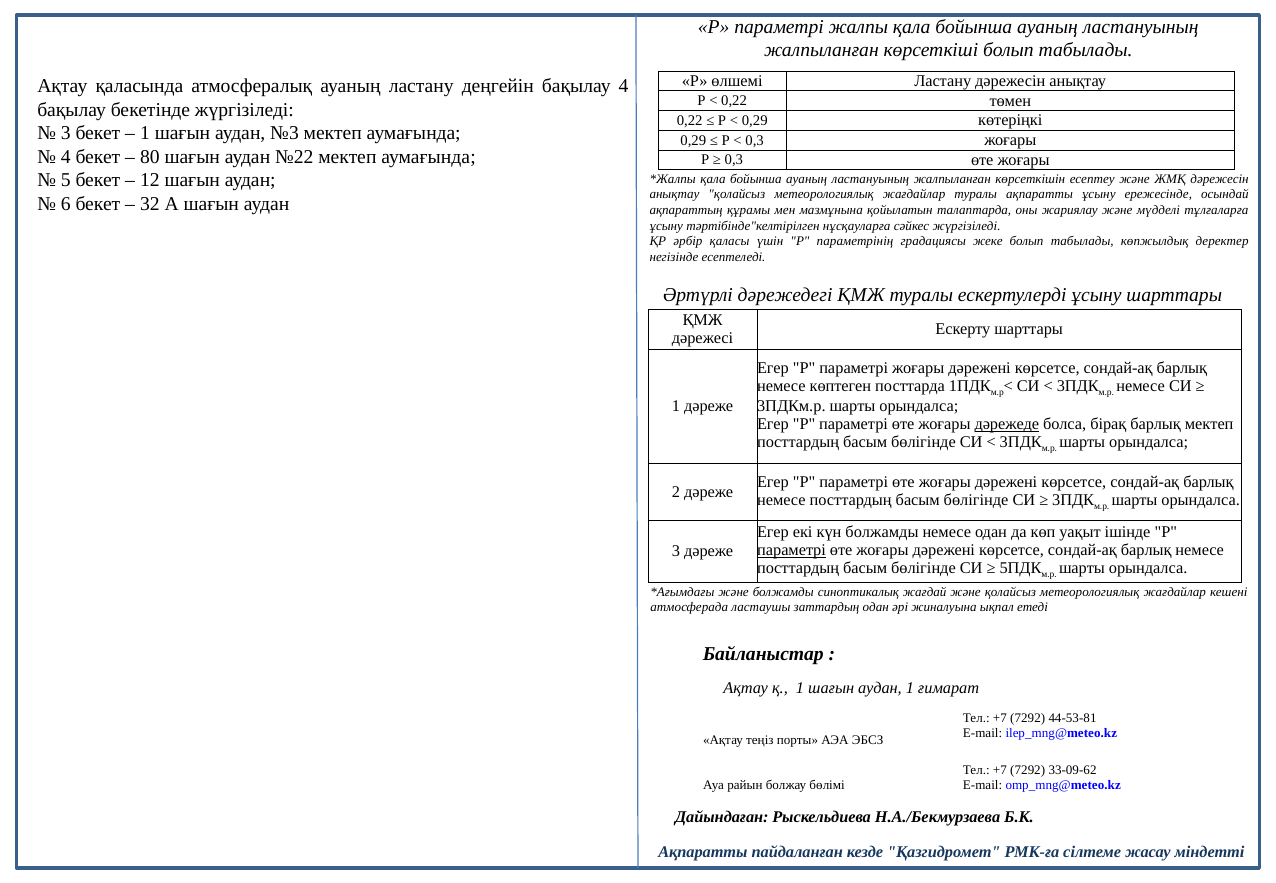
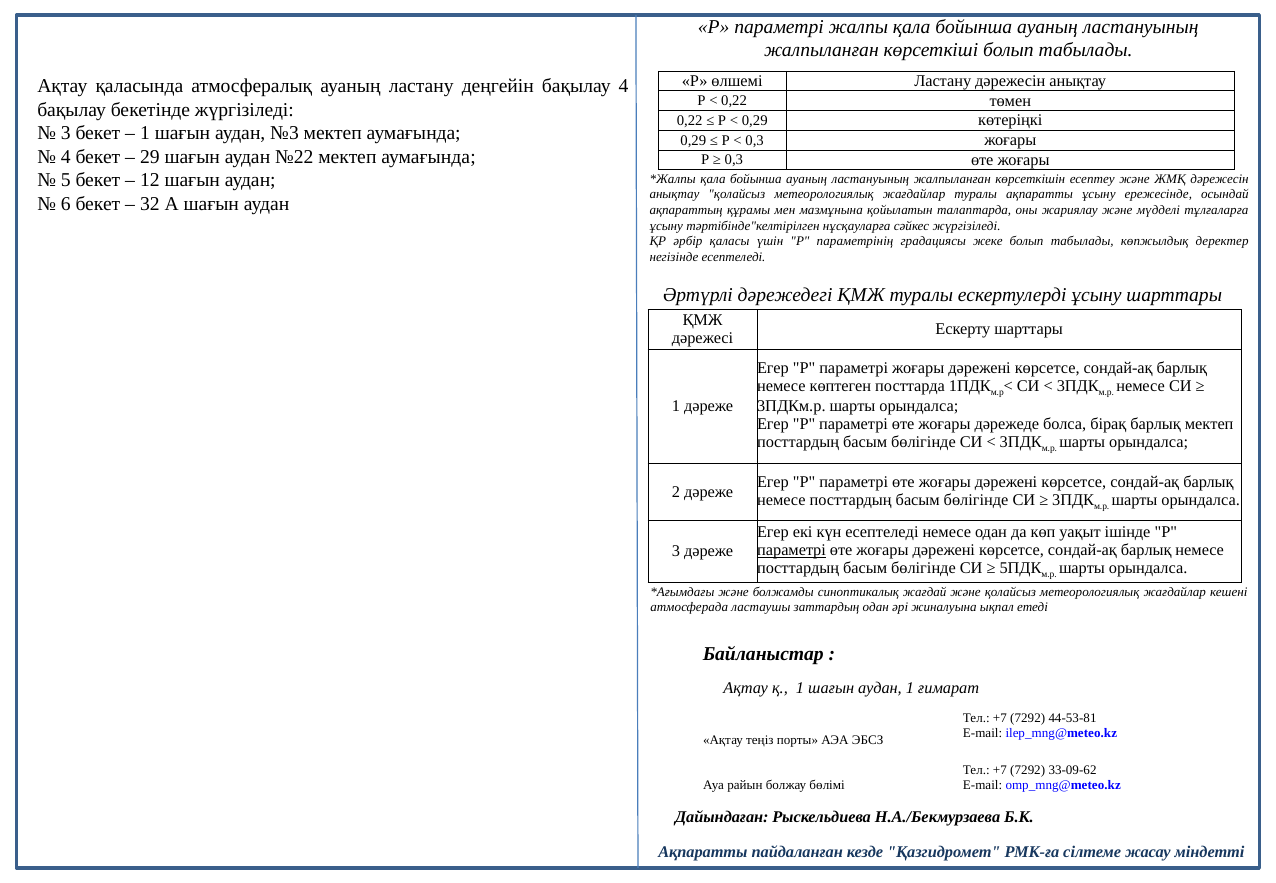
80: 80 -> 29
дәрежеде underline: present -> none
күн болжамды: болжамды -> есептеледі
